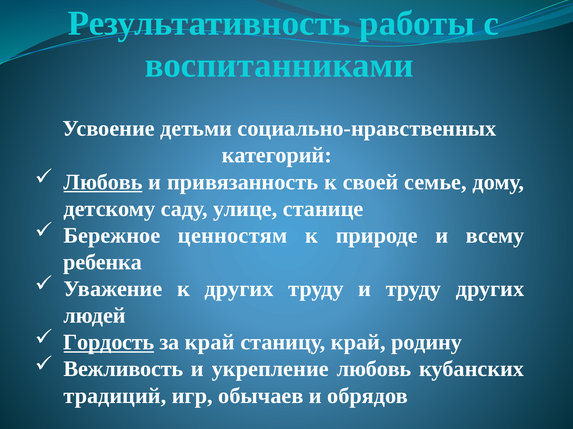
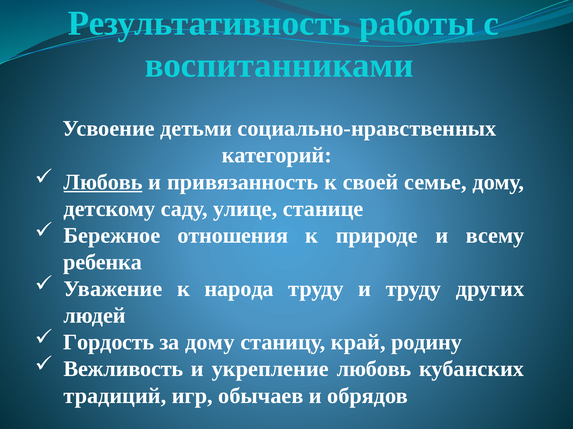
ценностям: ценностям -> отношения
к других: других -> народа
Гордость underline: present -> none
за край: край -> дому
